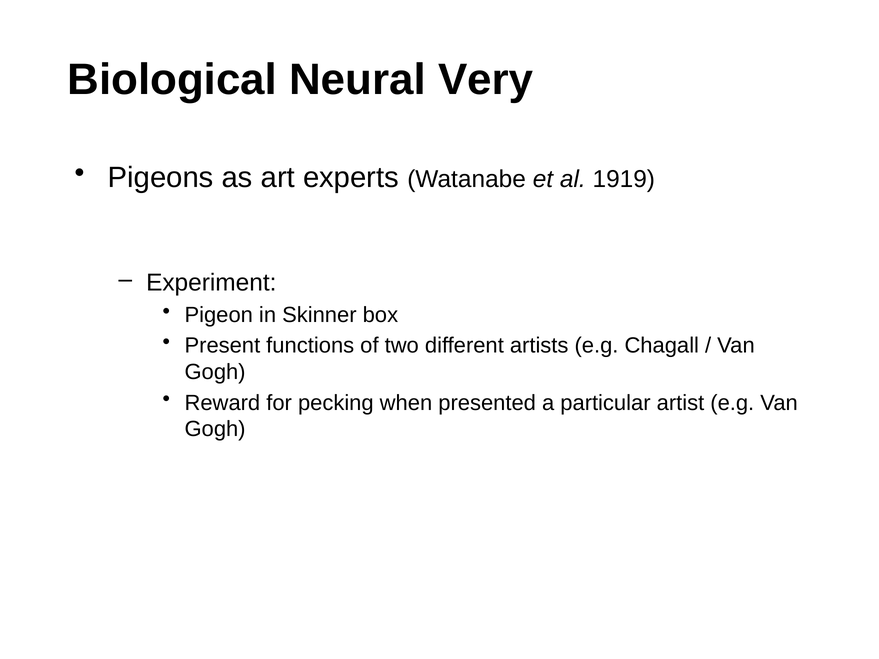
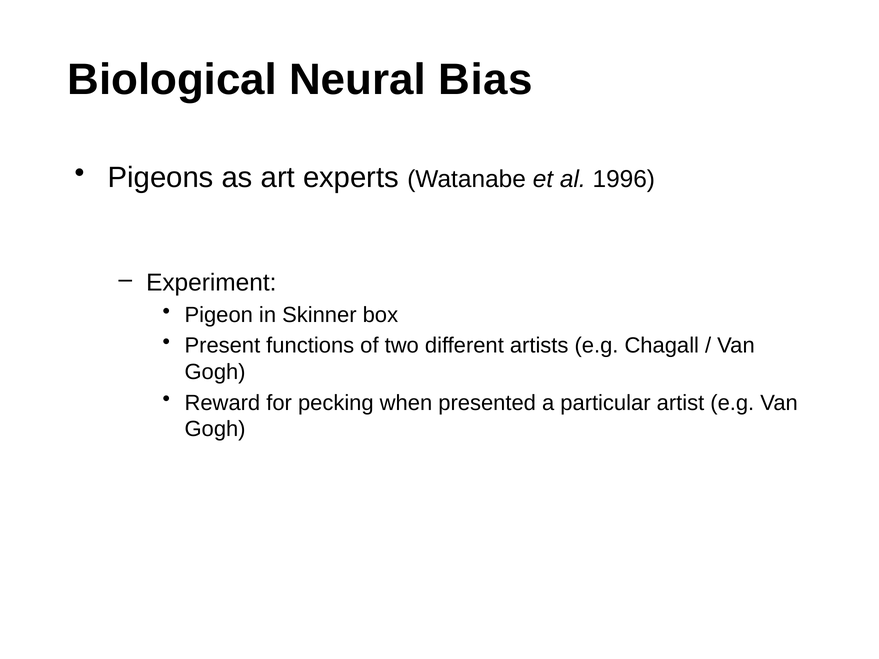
Very: Very -> Bias
1919: 1919 -> 1996
